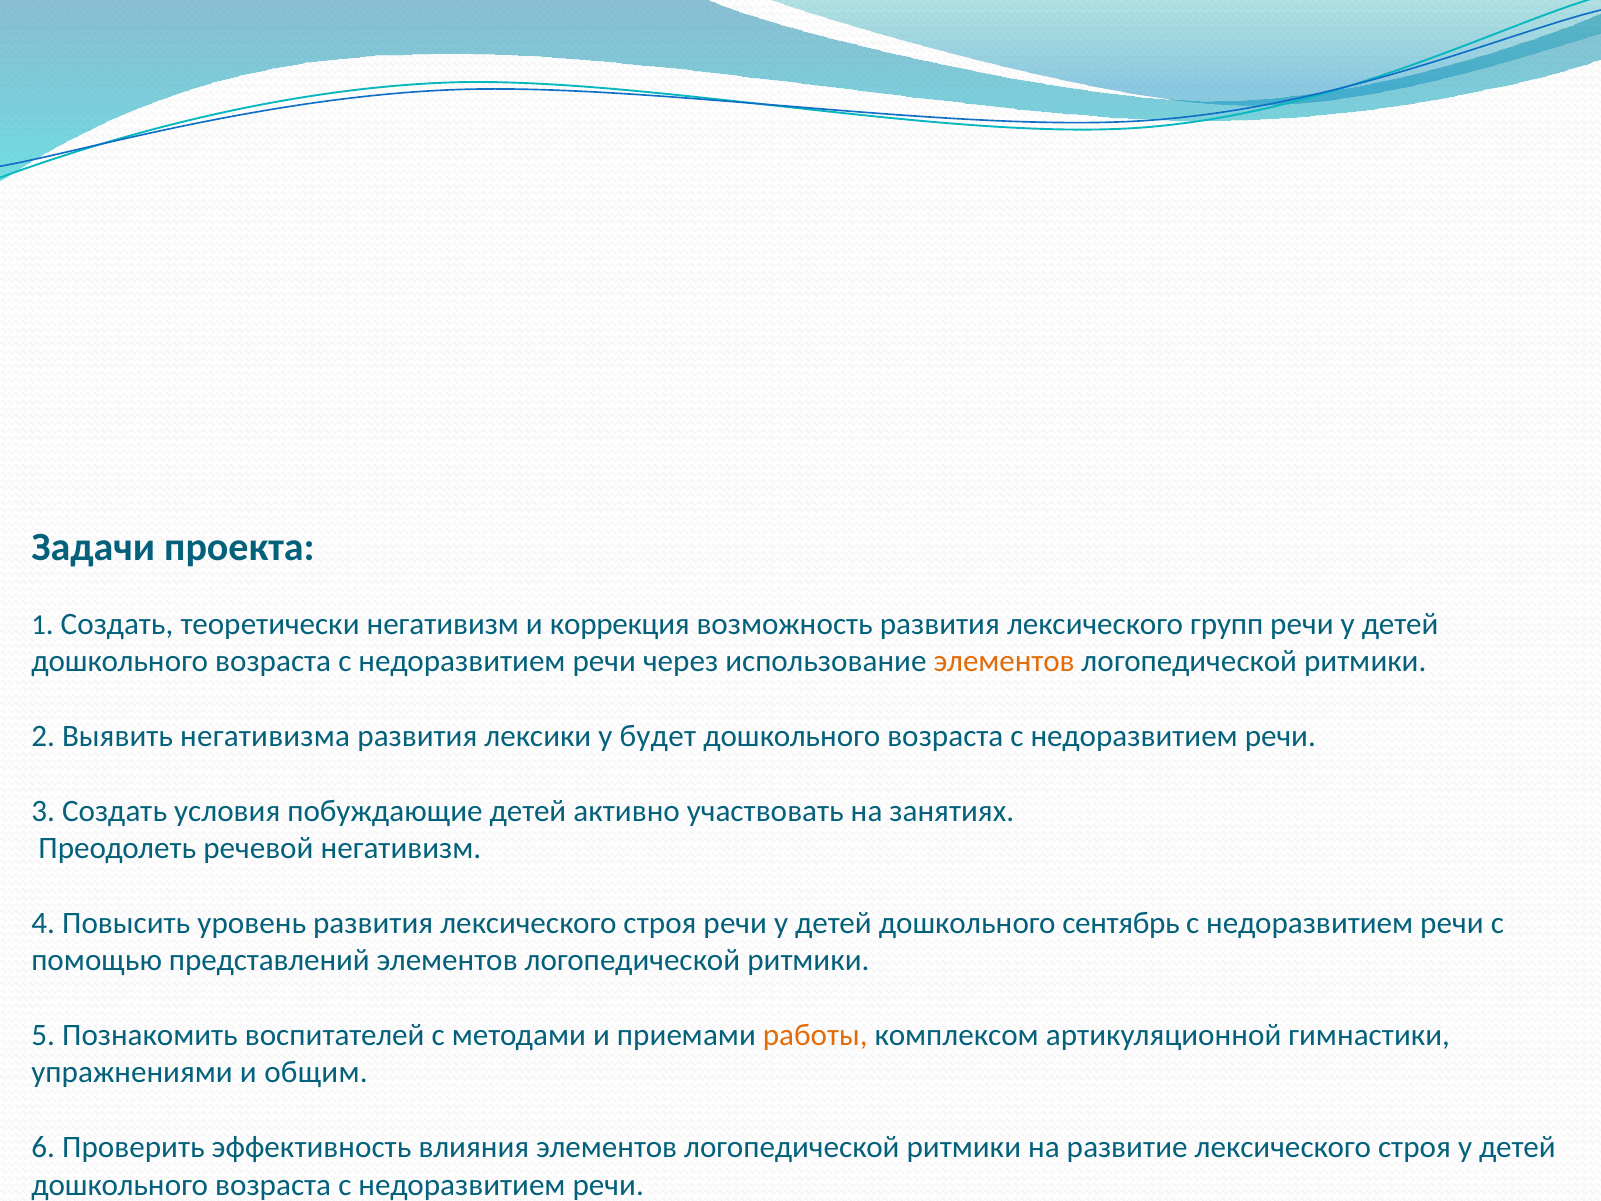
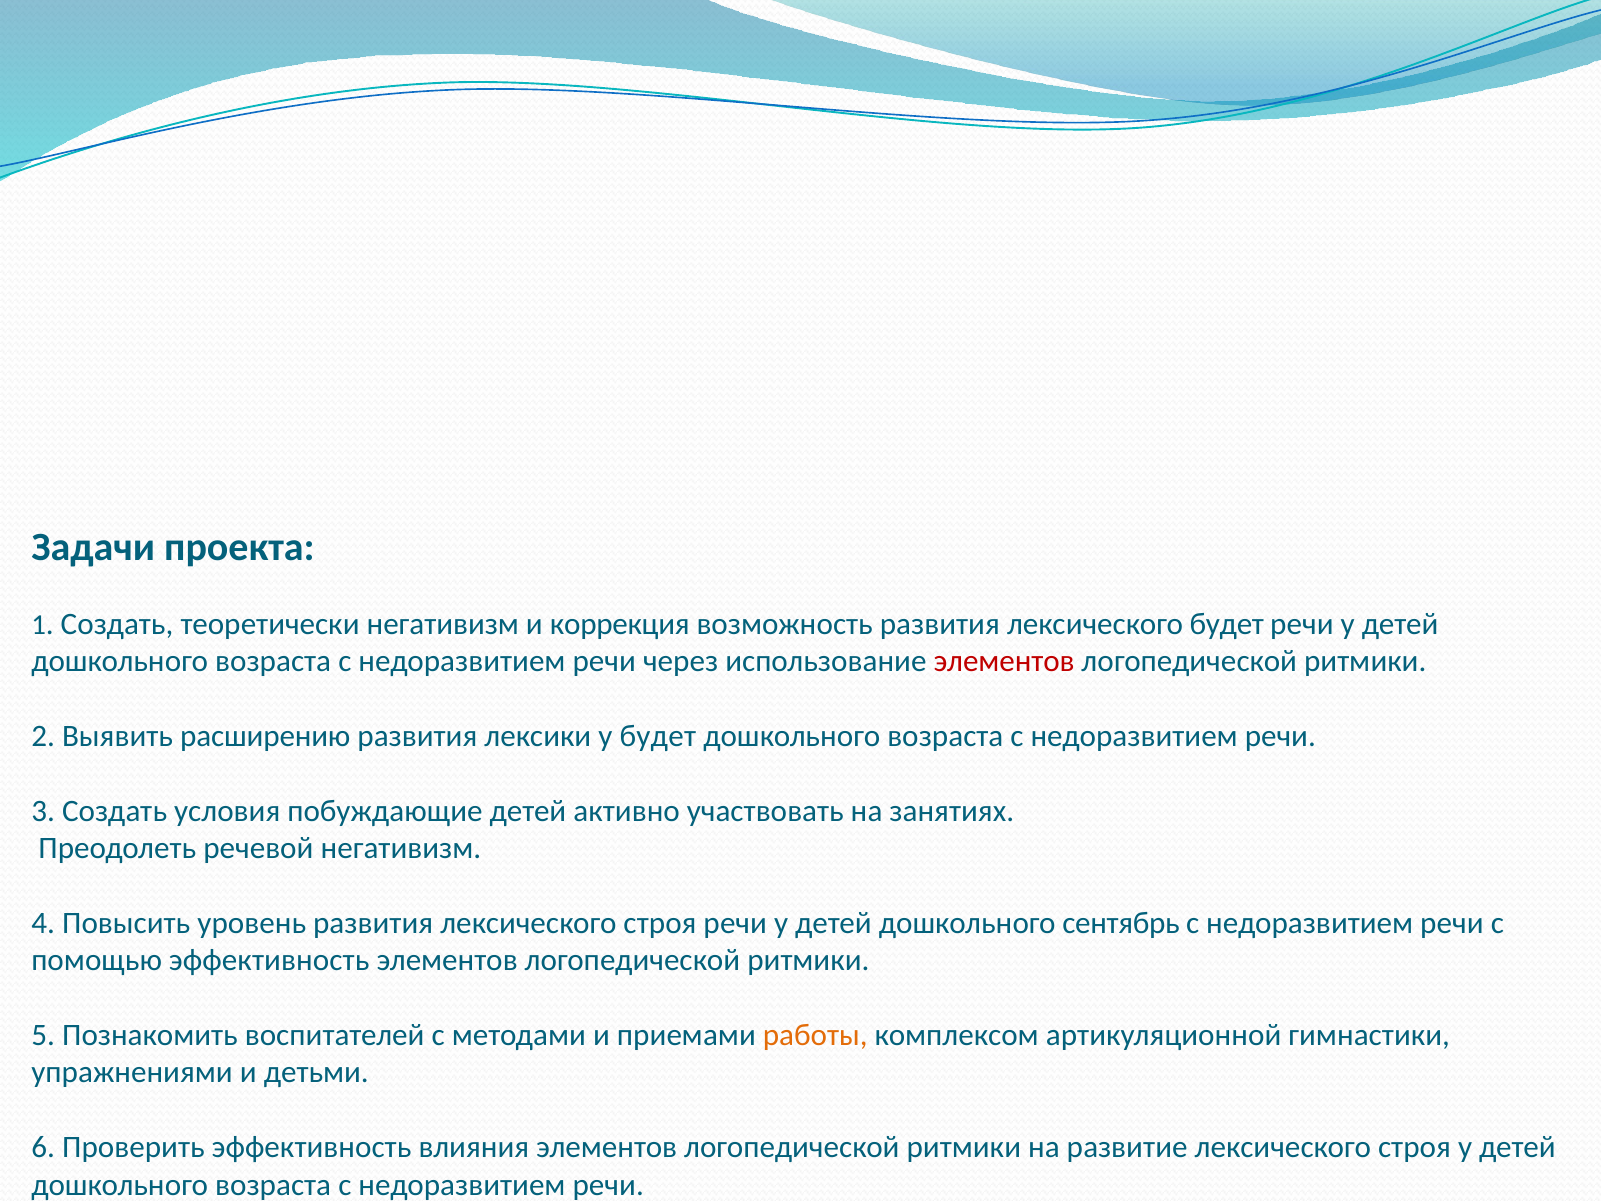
лексического групп: групп -> будет
элементов at (1004, 661) colour: orange -> red
негативизма: негативизма -> расширению
помощью представлений: представлений -> эффективность
общим: общим -> детьми
